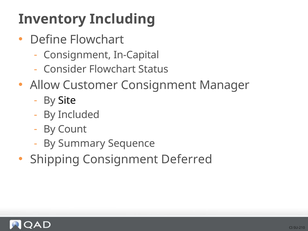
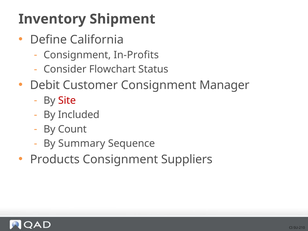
Including: Including -> Shipment
Define Flowchart: Flowchart -> California
In-Capital: In-Capital -> In-Profits
Allow: Allow -> Debit
Site colour: black -> red
Shipping: Shipping -> Products
Deferred: Deferred -> Suppliers
